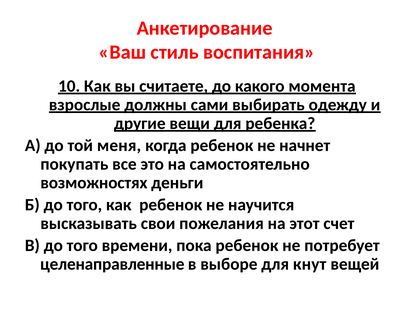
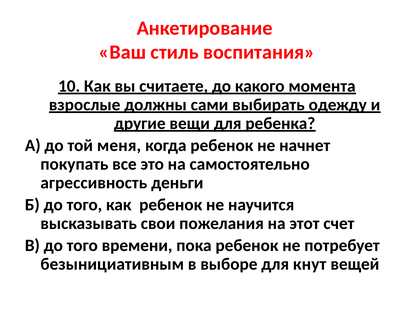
возможностях: возможностях -> агрессивность
целенаправленные: целенаправленные -> безынициативным
